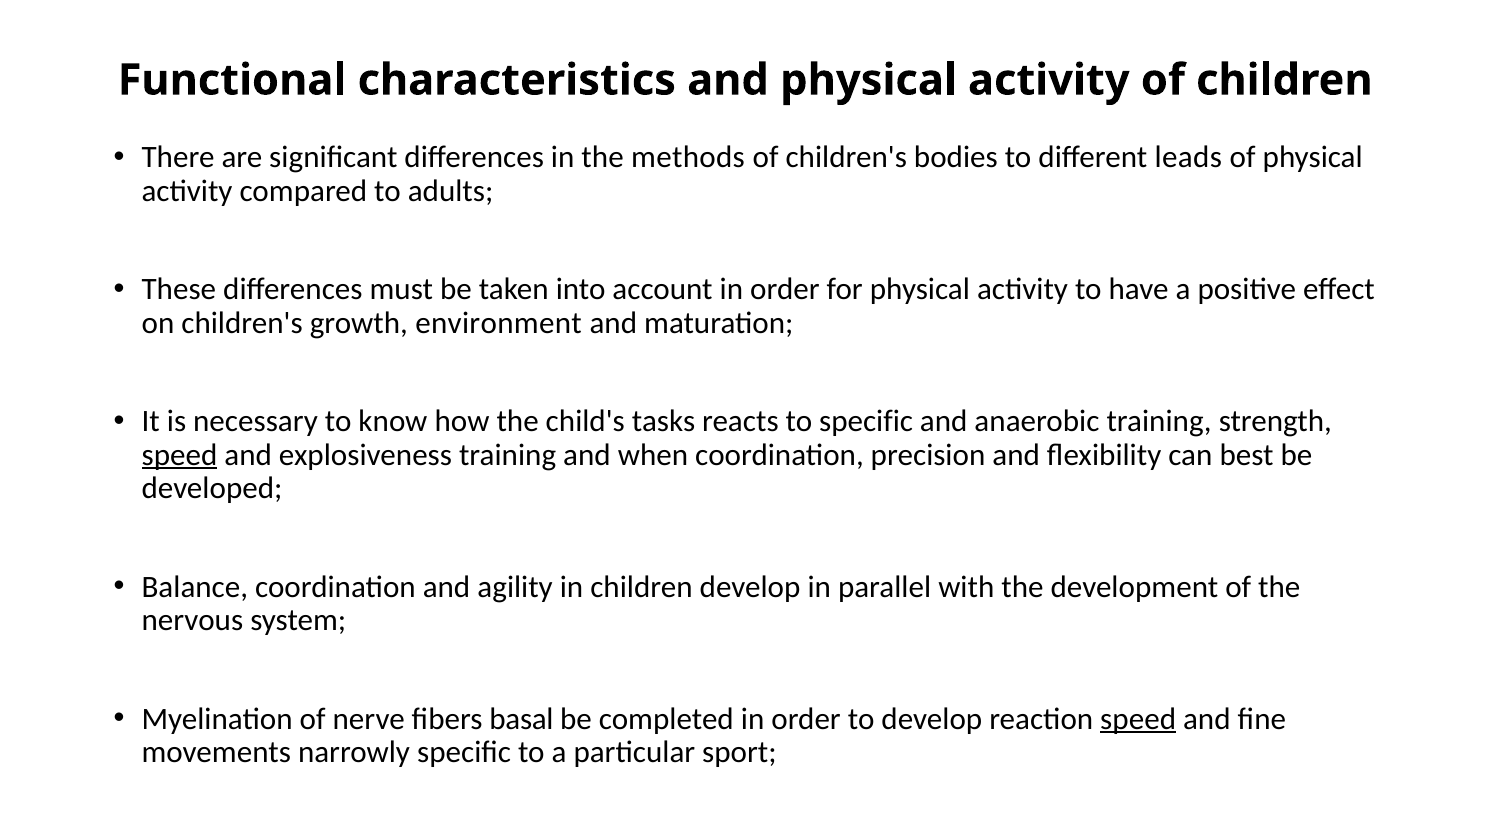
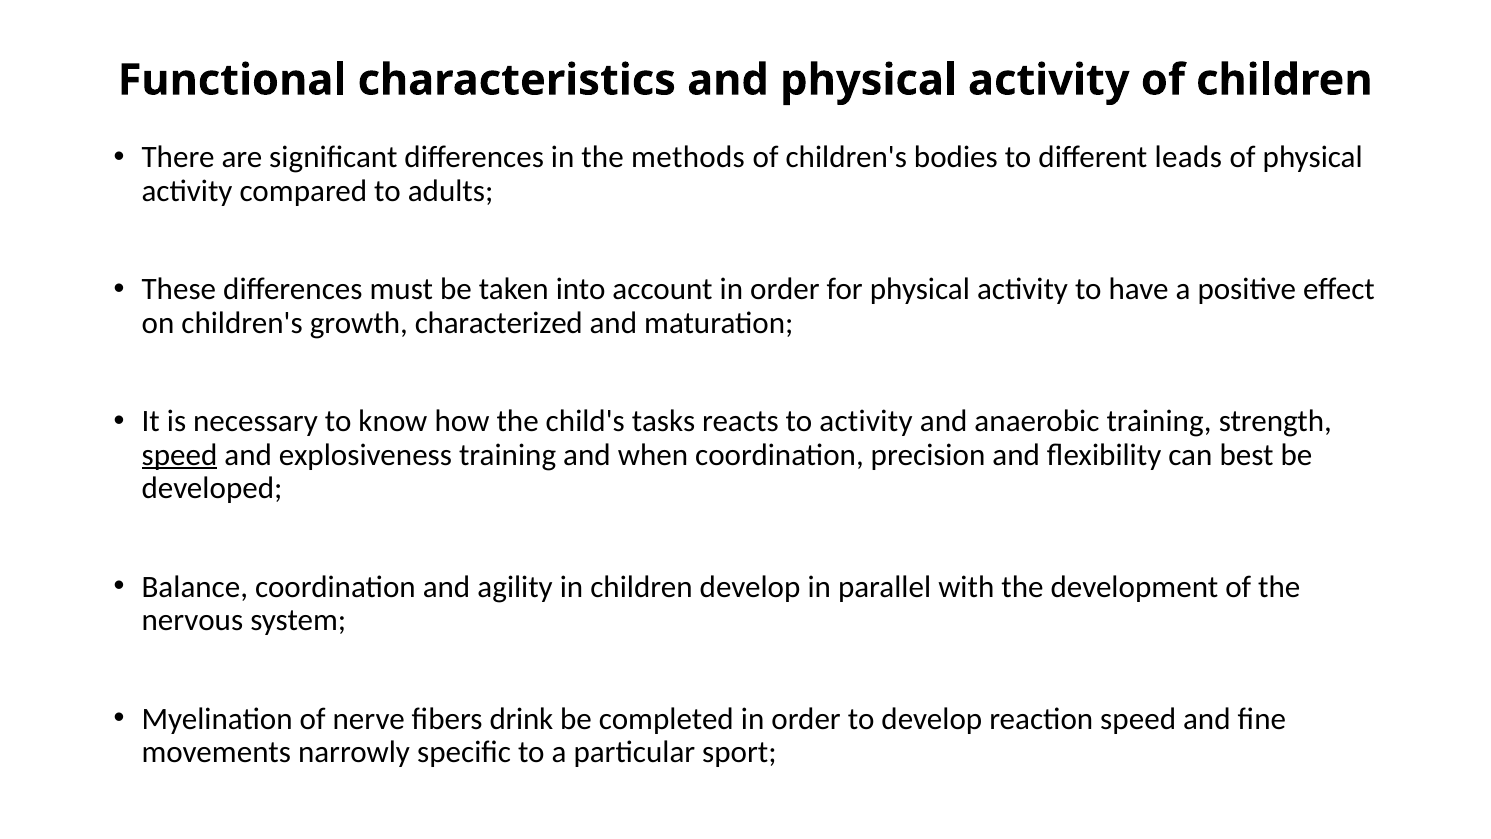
environment: environment -> characterized
to specific: specific -> activity
basal: basal -> drink
speed at (1138, 719) underline: present -> none
